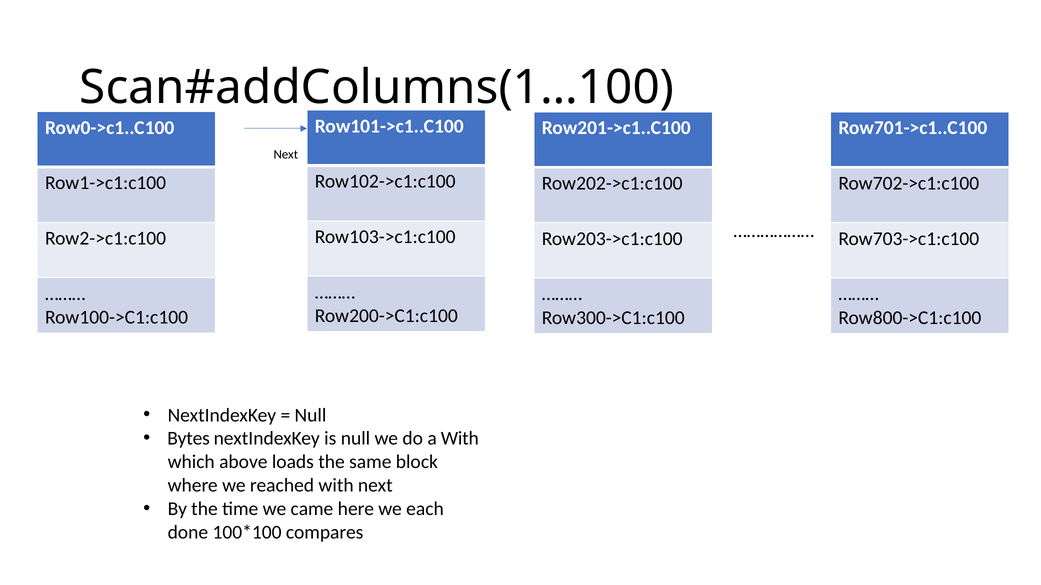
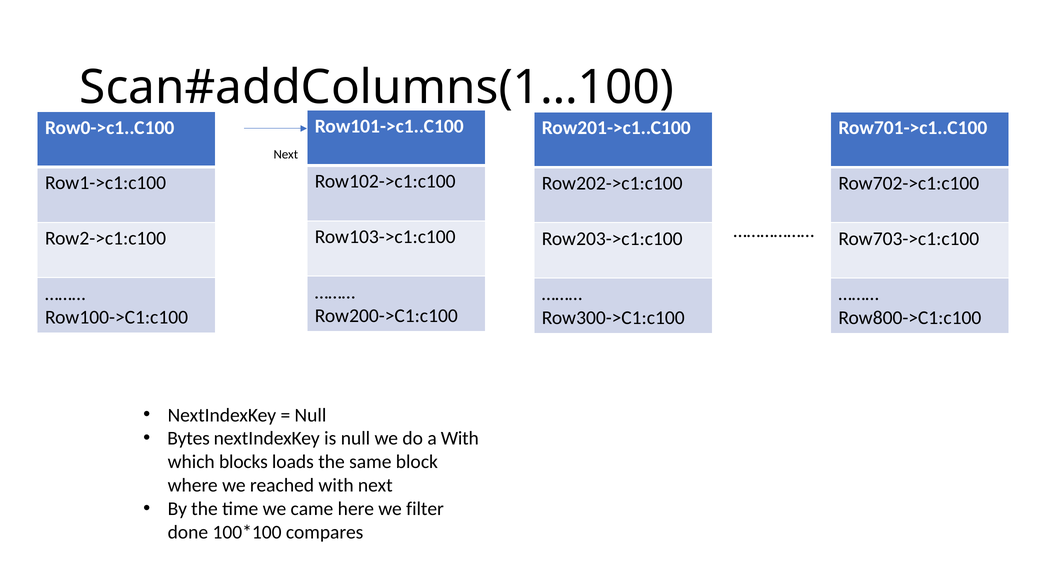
above: above -> blocks
each: each -> filter
